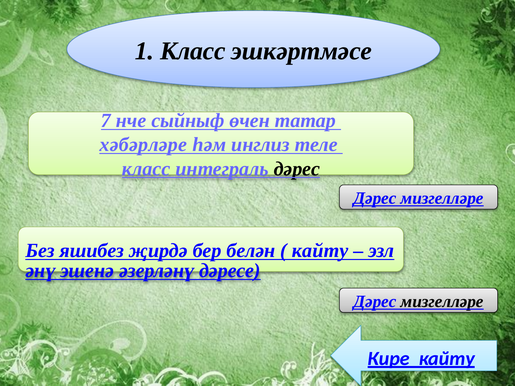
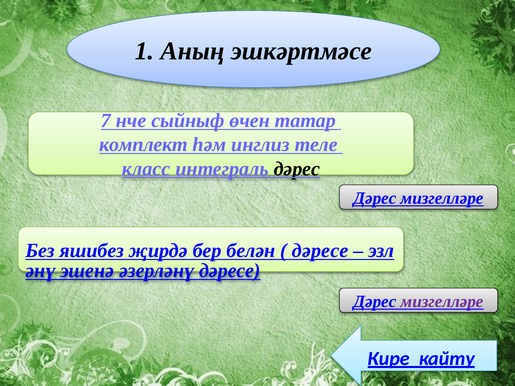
1 Класс: Класс -> Аның
хәбәрләре: хәбәрләре -> комплект
кайту at (320, 251): кайту -> дәресе
мизгелләре at (442, 302) colour: black -> purple
